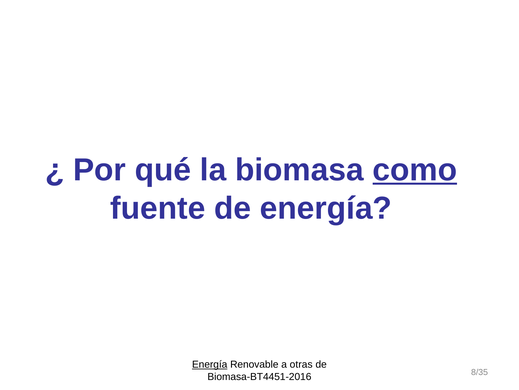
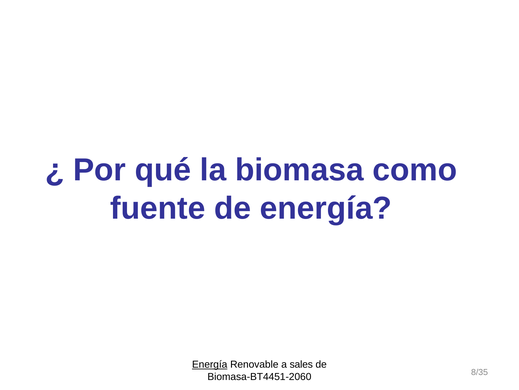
como underline: present -> none
otras: otras -> sales
Biomasa-BT4451-2016: Biomasa-BT4451-2016 -> Biomasa-BT4451-2060
